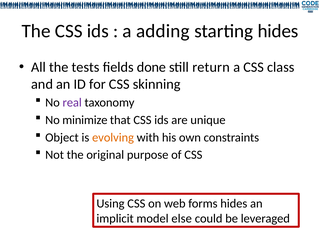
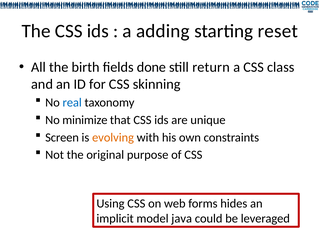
starting hides: hides -> reset
tests: tests -> birth
real colour: purple -> blue
Object: Object -> Screen
else: else -> java
